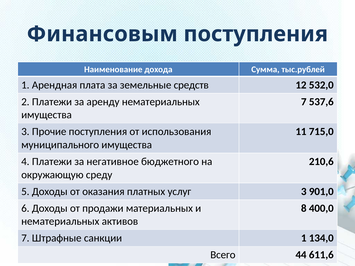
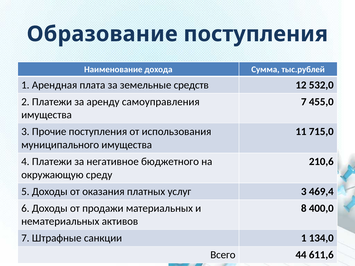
Финансовым: Финансовым -> Образование
аренду нематериальных: нематериальных -> самоуправления
537,6: 537,6 -> 455,0
901,0: 901,0 -> 469,4
